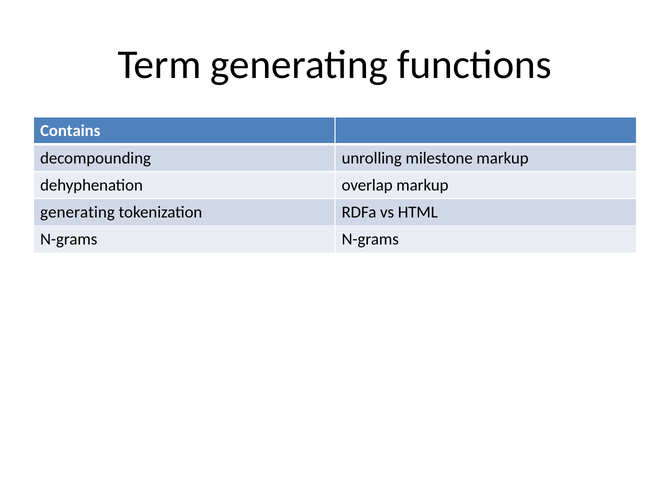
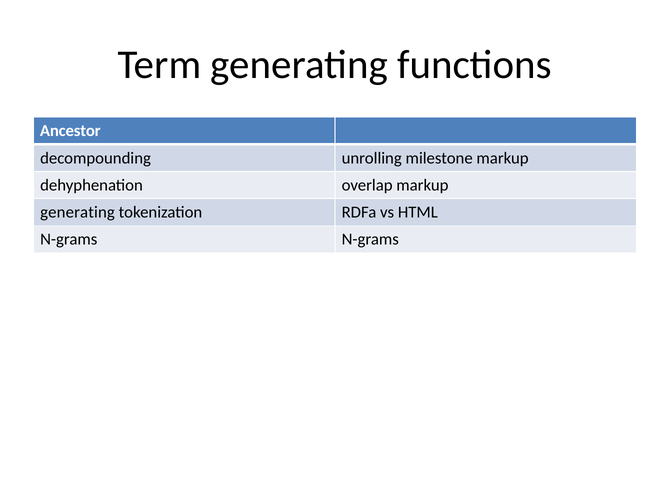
Contains: Contains -> Ancestor
